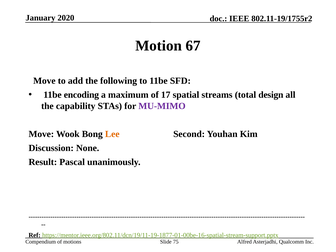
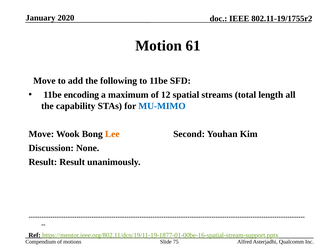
67: 67 -> 61
17: 17 -> 12
design: design -> length
MU-MIMO colour: purple -> blue
Result Pascal: Pascal -> Result
